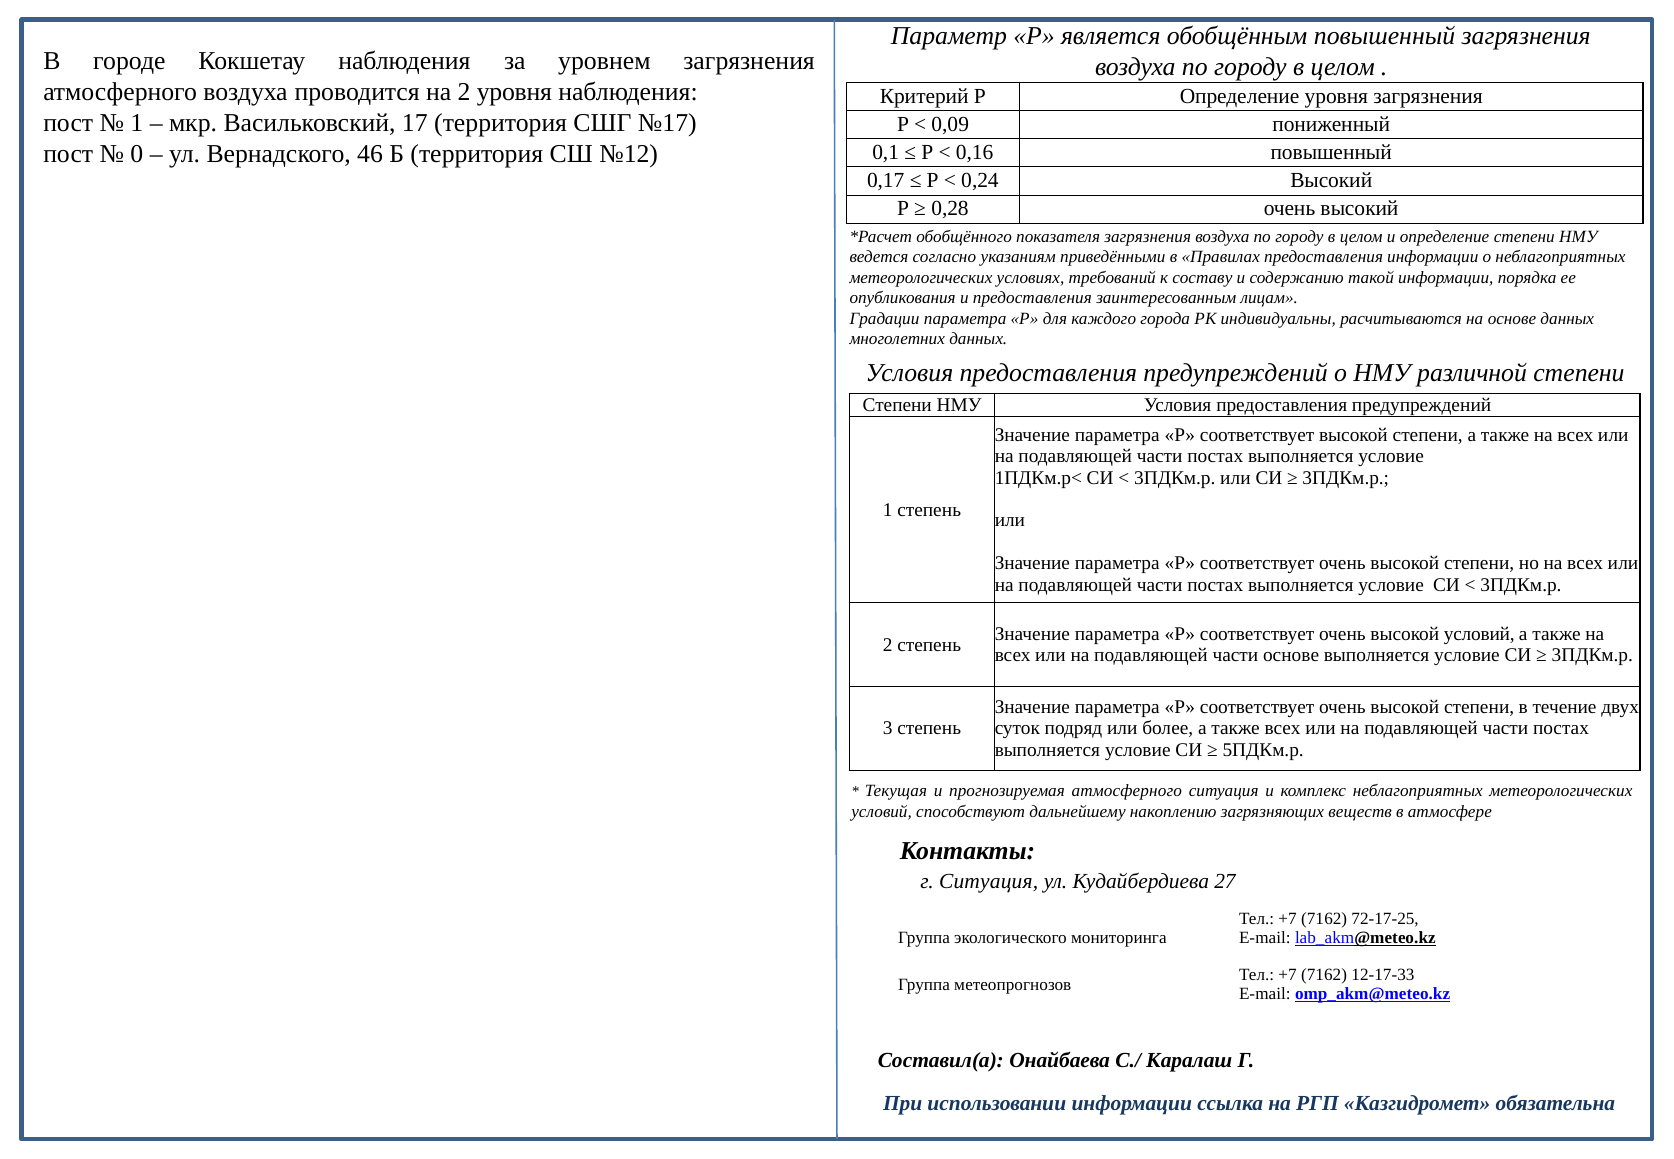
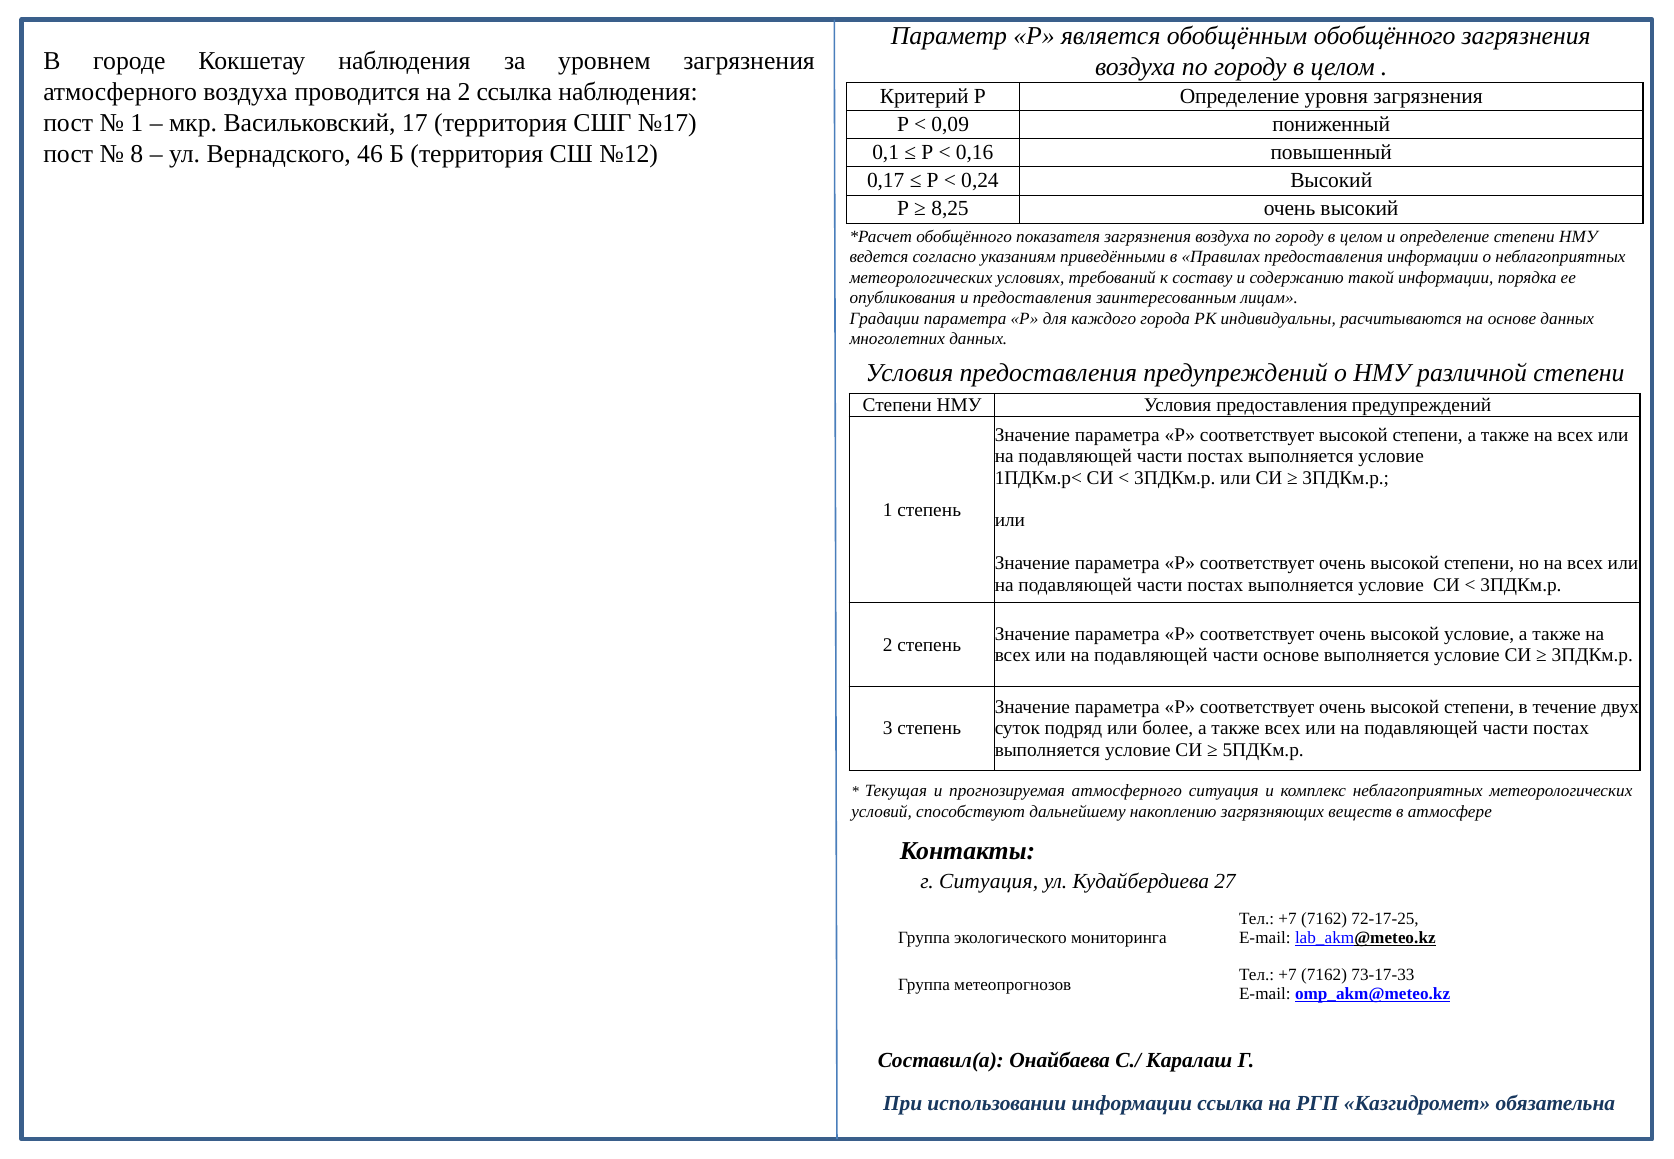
обобщённым повышенный: повышенный -> обобщённого
2 уровня: уровня -> ссылка
0: 0 -> 8
0,28: 0,28 -> 8,25
высокой условий: условий -> условие
12-17-33: 12-17-33 -> 73-17-33
